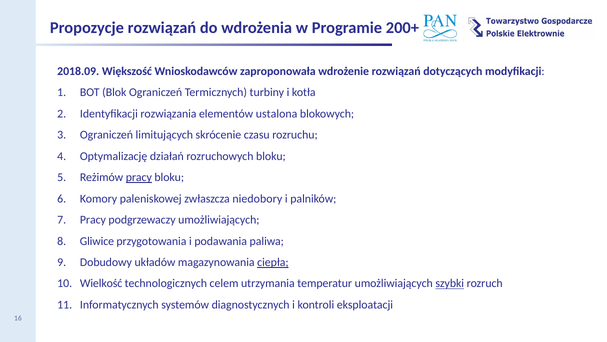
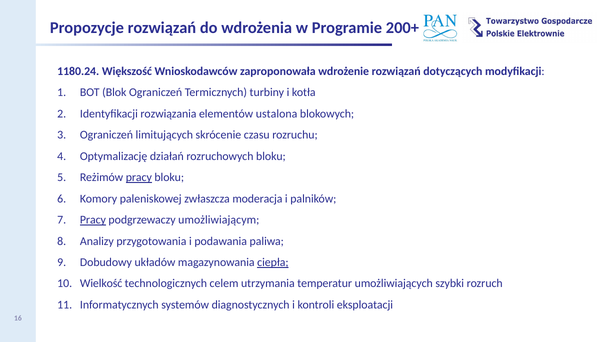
2018.09: 2018.09 -> 1180.24
niedobory: niedobory -> moderacja
Pracy at (93, 220) underline: none -> present
podgrzewaczy umożliwiających: umożliwiających -> umożliwiającym
Gliwice: Gliwice -> Analizy
szybki underline: present -> none
